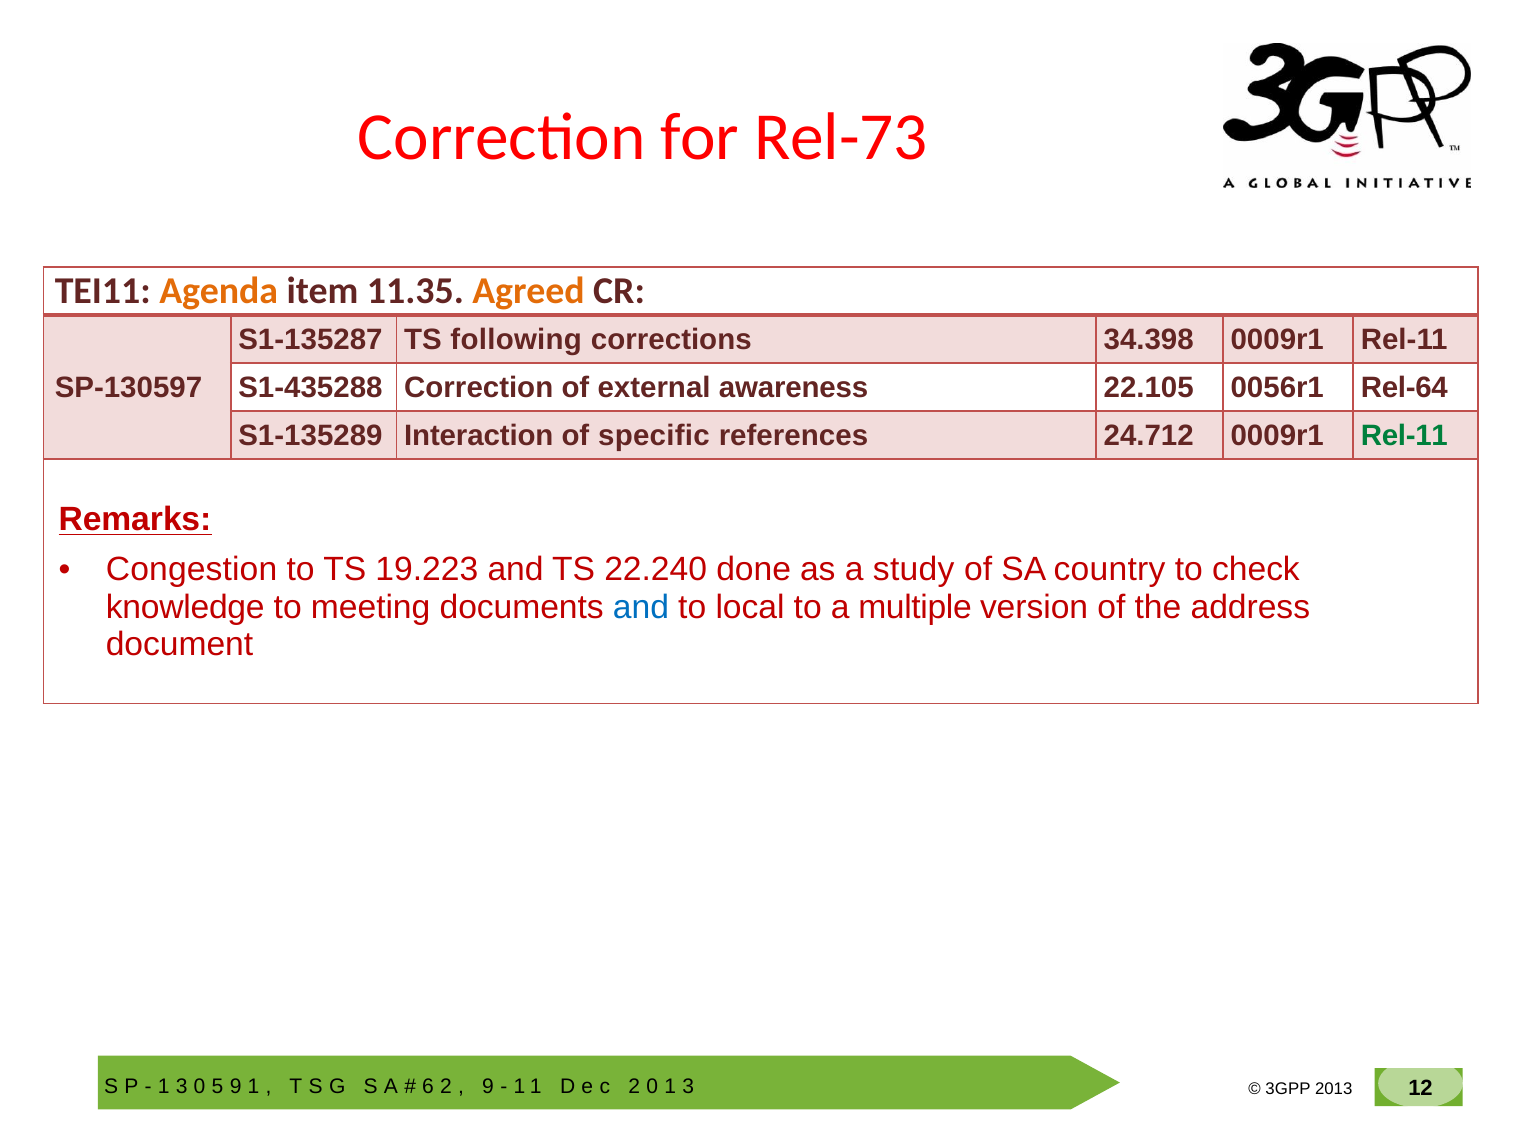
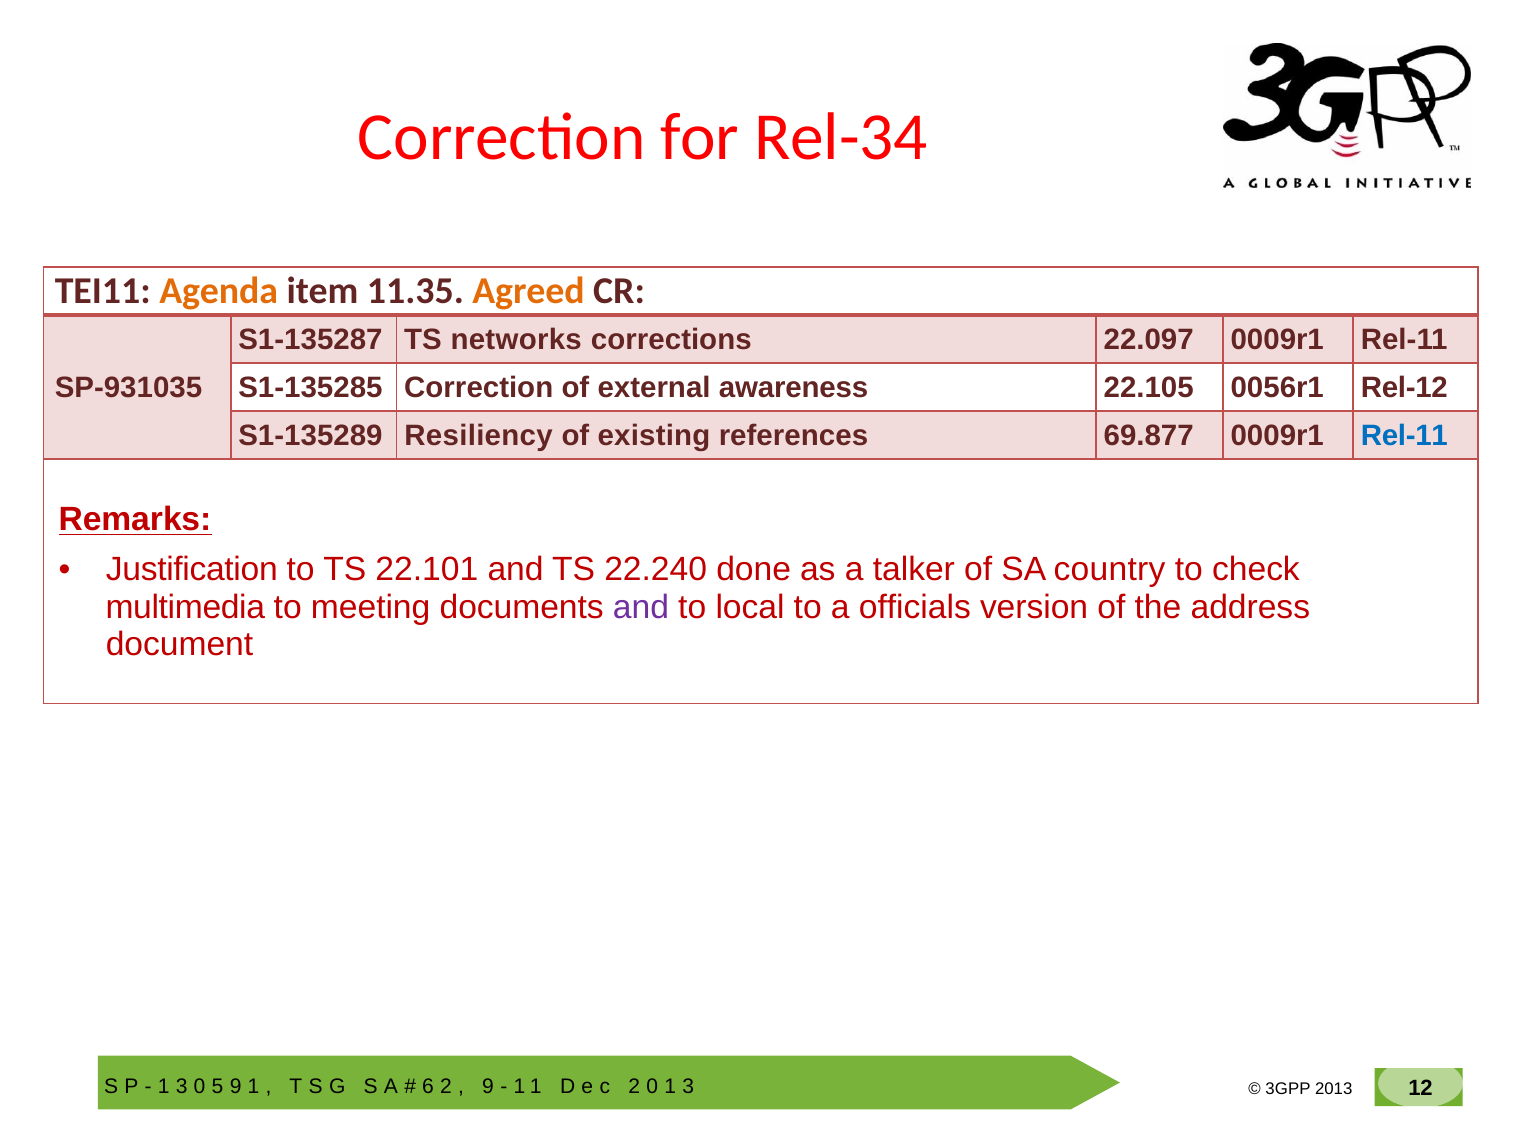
Rel-73: Rel-73 -> Rel-34
following: following -> networks
34.398: 34.398 -> 22.097
SP-130597: SP-130597 -> SP-931035
S1-435288: S1-435288 -> S1-135285
Rel-64: Rel-64 -> Rel-12
Interaction: Interaction -> Resiliency
specific: specific -> existing
24.712: 24.712 -> 69.877
Rel-11 at (1404, 436) colour: green -> blue
Congestion: Congestion -> Justification
19.223: 19.223 -> 22.101
study: study -> talker
knowledge: knowledge -> multimedia
and at (641, 607) colour: blue -> purple
multiple: multiple -> officials
